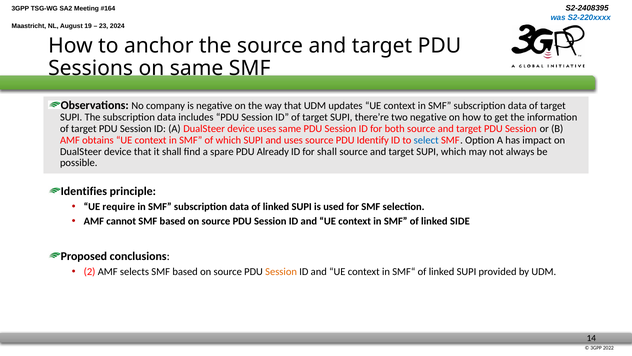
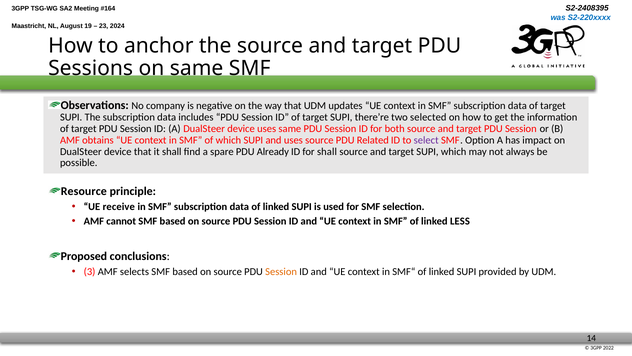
two negative: negative -> selected
Identify: Identify -> Related
select colour: blue -> purple
Identifies: Identifies -> Resource
require: require -> receive
SIDE: SIDE -> LESS
2: 2 -> 3
